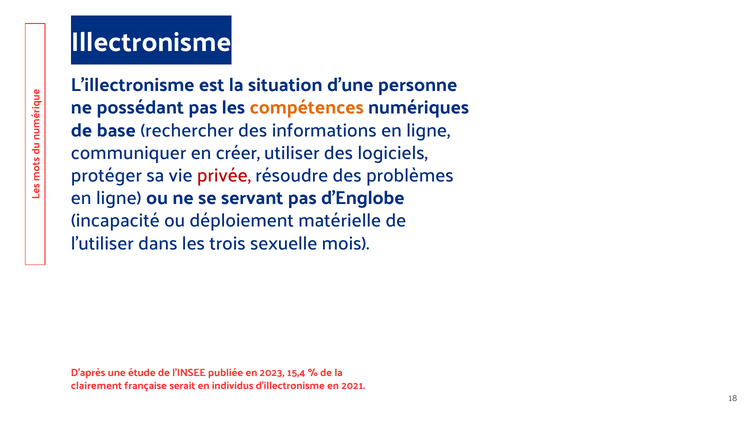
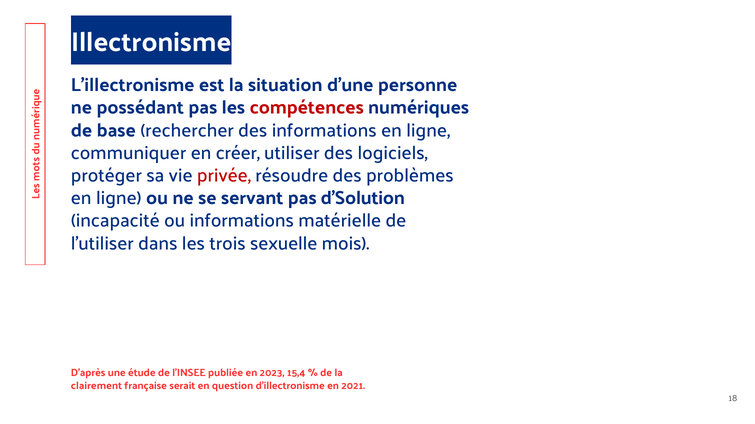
compétences colour: orange -> red
d'Englobe: d'Englobe -> d'Solution
ou déploiement: déploiement -> informations
individus: individus -> question
